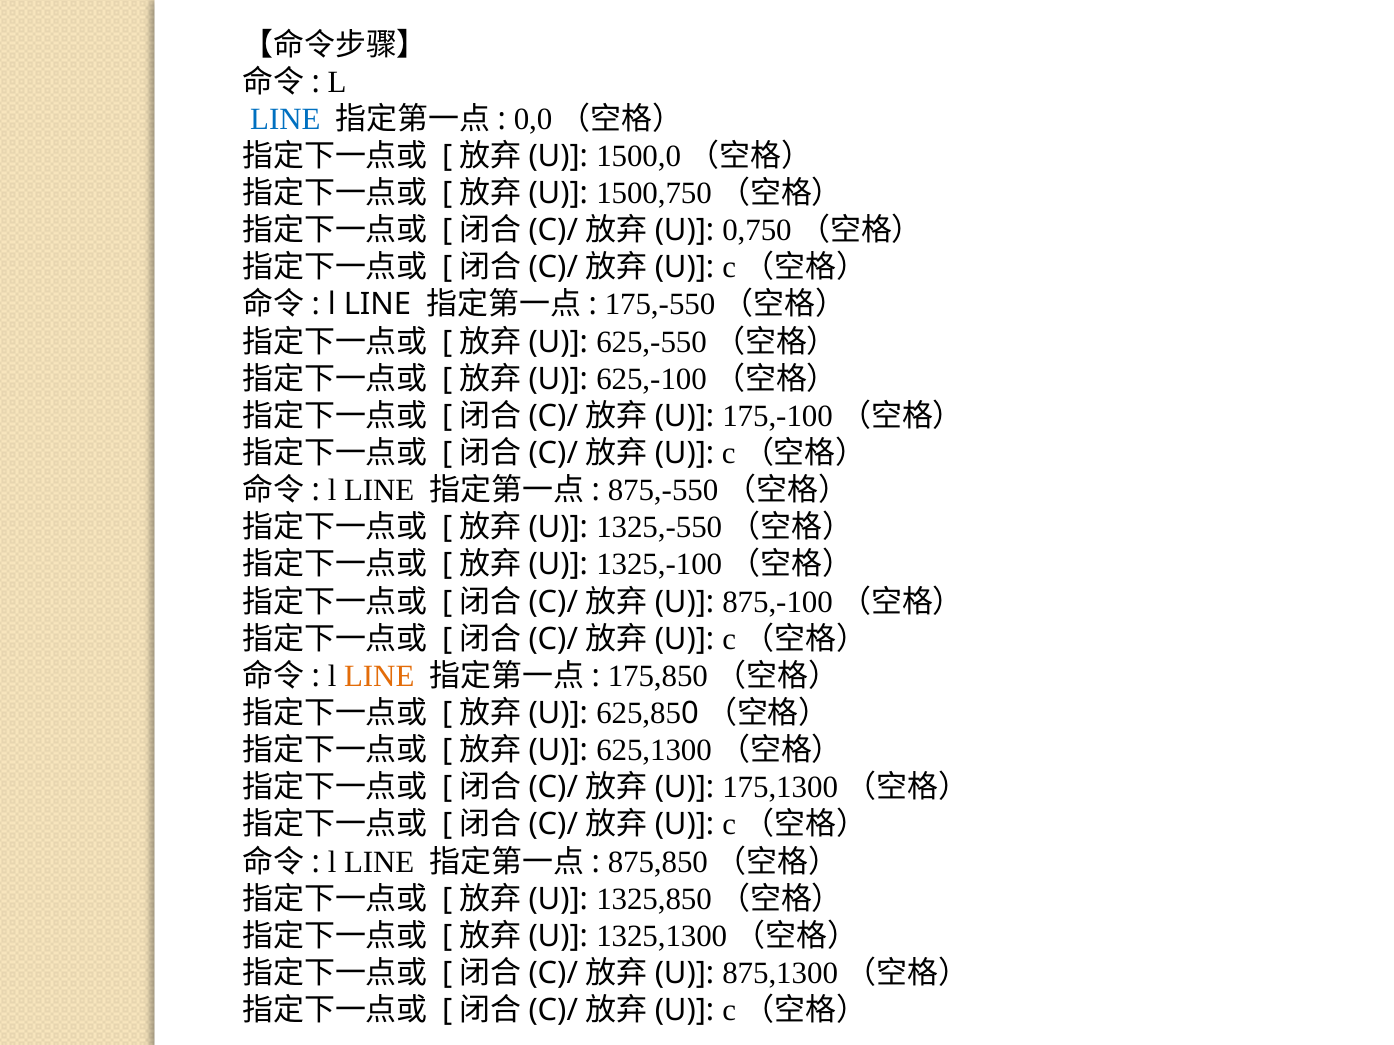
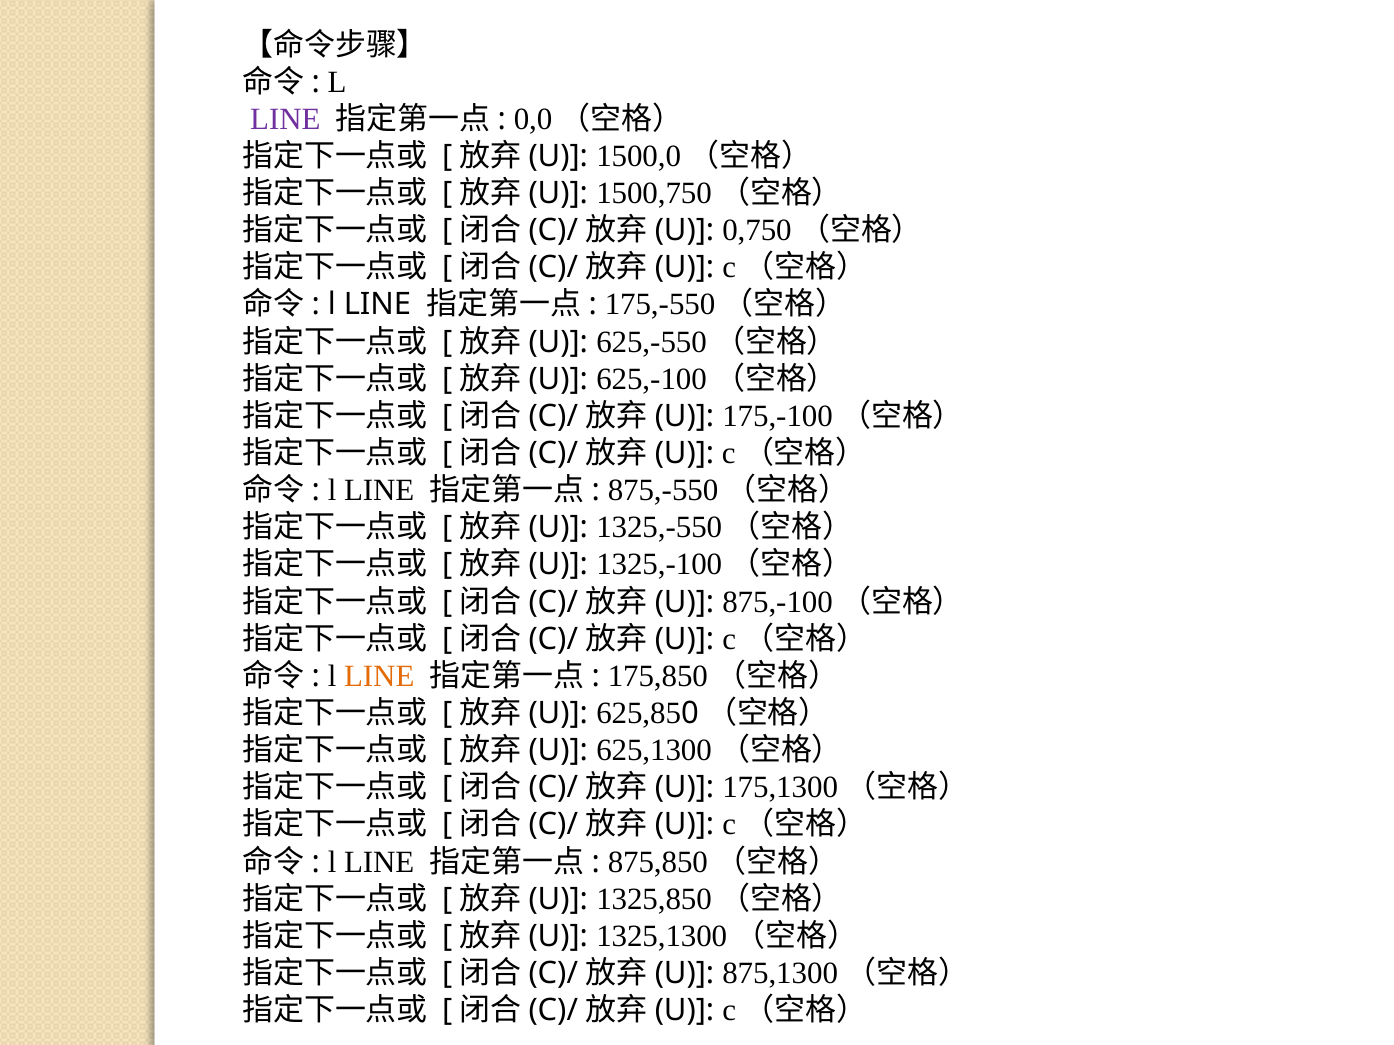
LINE at (285, 119) colour: blue -> purple
